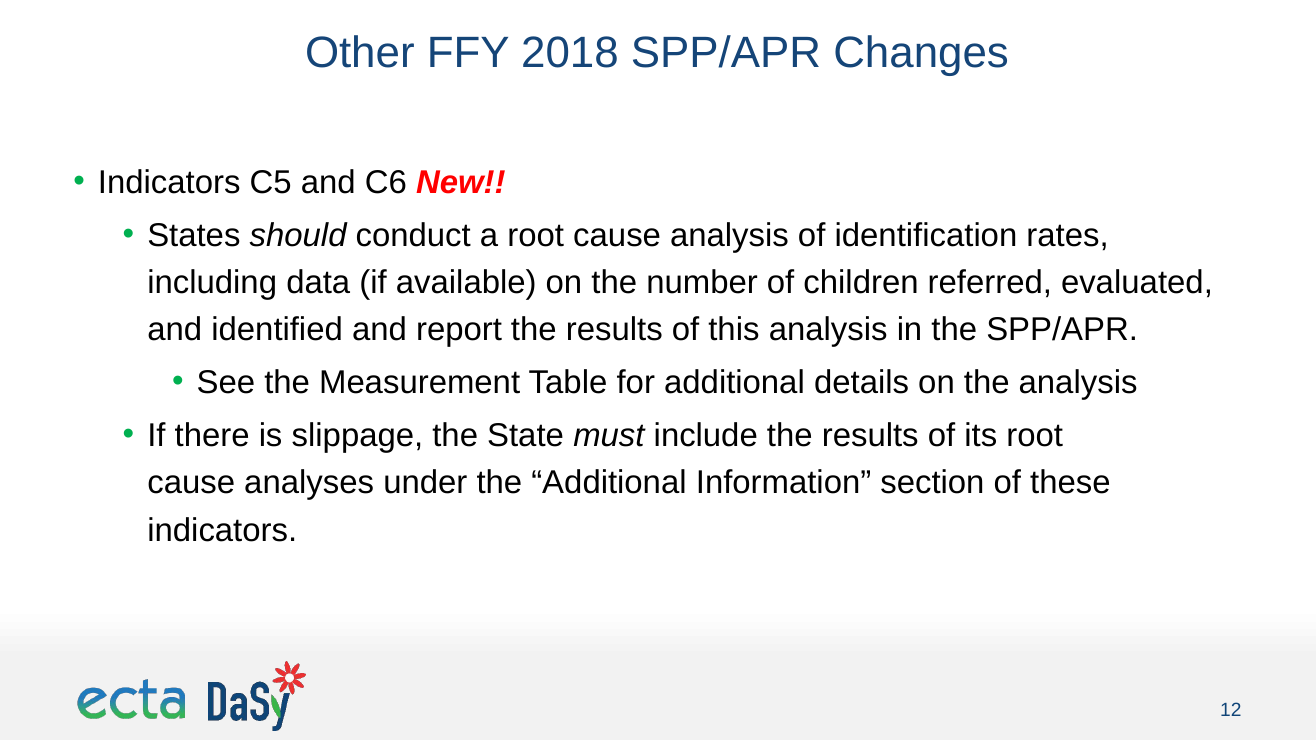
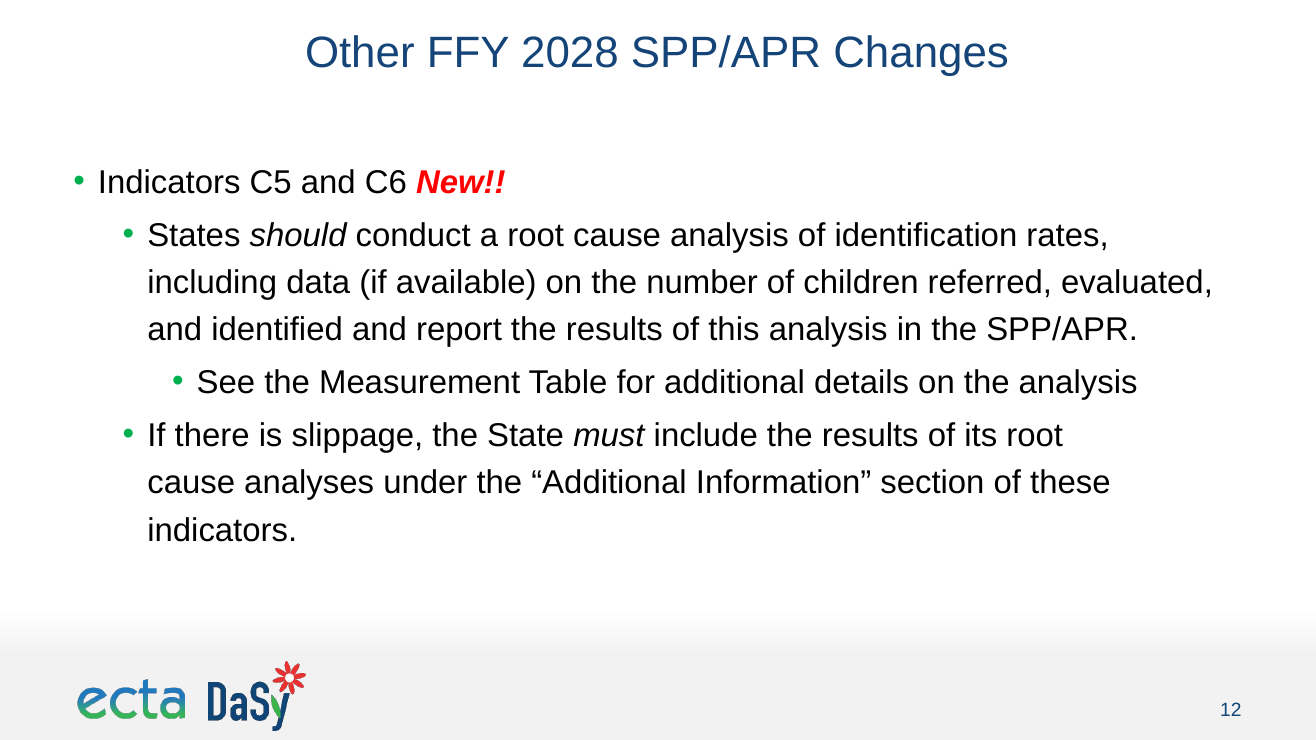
2018: 2018 -> 2028
